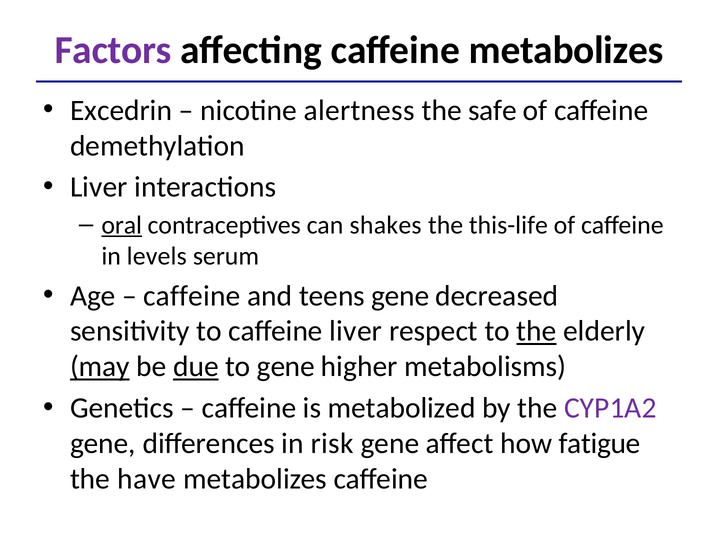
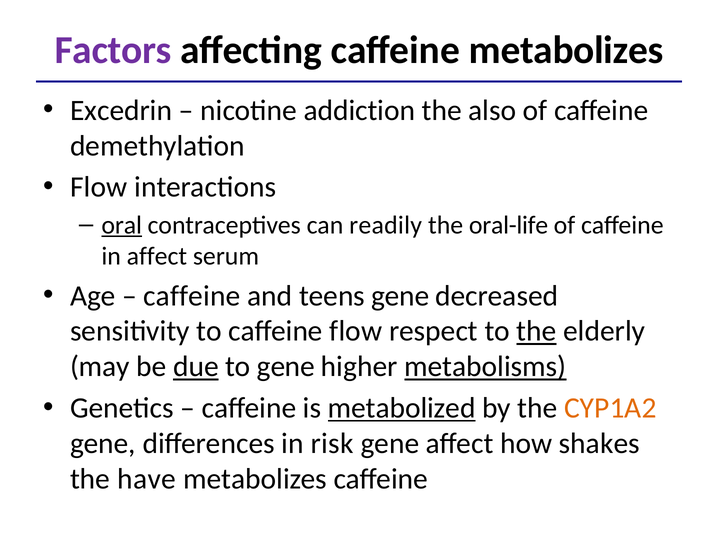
alertness: alertness -> addiction
safe: safe -> also
Liver at (99, 187): Liver -> Flow
shakes: shakes -> readily
this-life: this-life -> oral-life
in levels: levels -> affect
caffeine liver: liver -> flow
may underline: present -> none
metabolisms underline: none -> present
metabolized underline: none -> present
CYP1A2 colour: purple -> orange
fatigue: fatigue -> shakes
